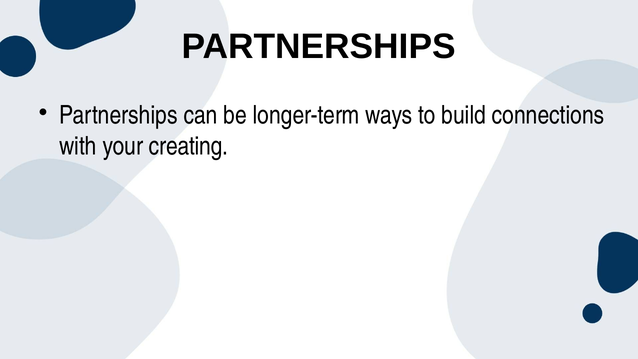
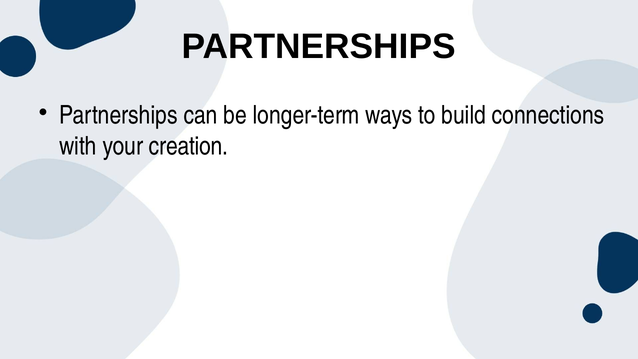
creating: creating -> creation
